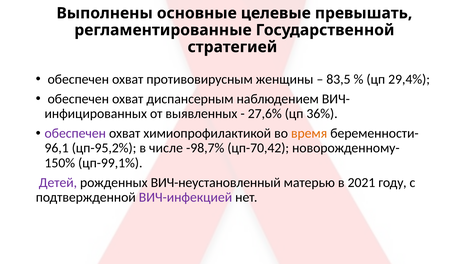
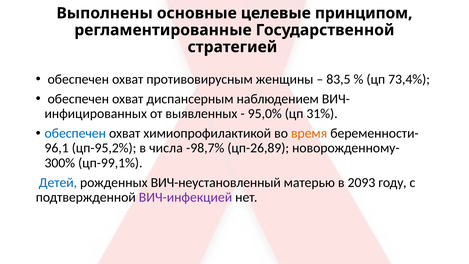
превышать: превышать -> принципом
29,4%: 29,4% -> 73,4%
27,6%: 27,6% -> 95,0%
36%: 36% -> 31%
обеспечен at (75, 133) colour: purple -> blue
числе: числе -> числа
цп-70,42: цп-70,42 -> цп-26,89
150%: 150% -> 300%
Детей colour: purple -> blue
2021: 2021 -> 2093
